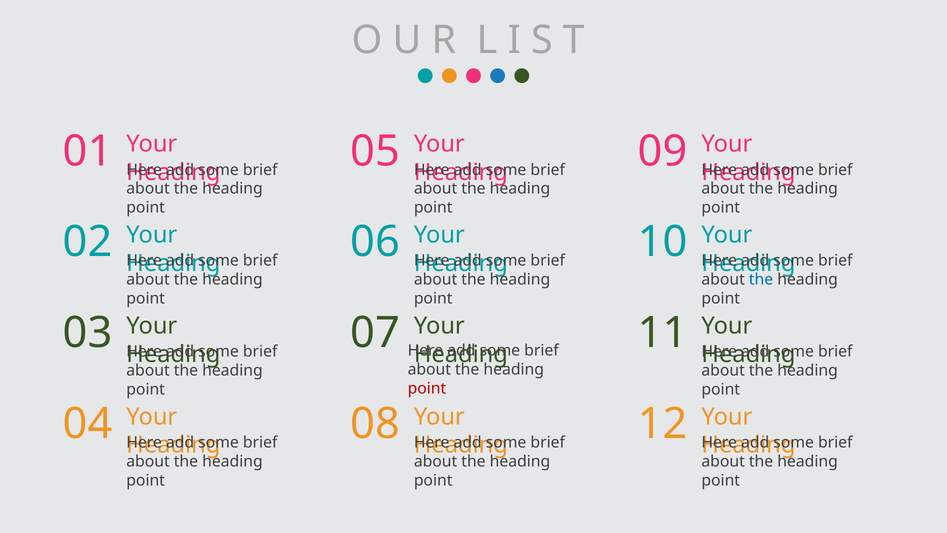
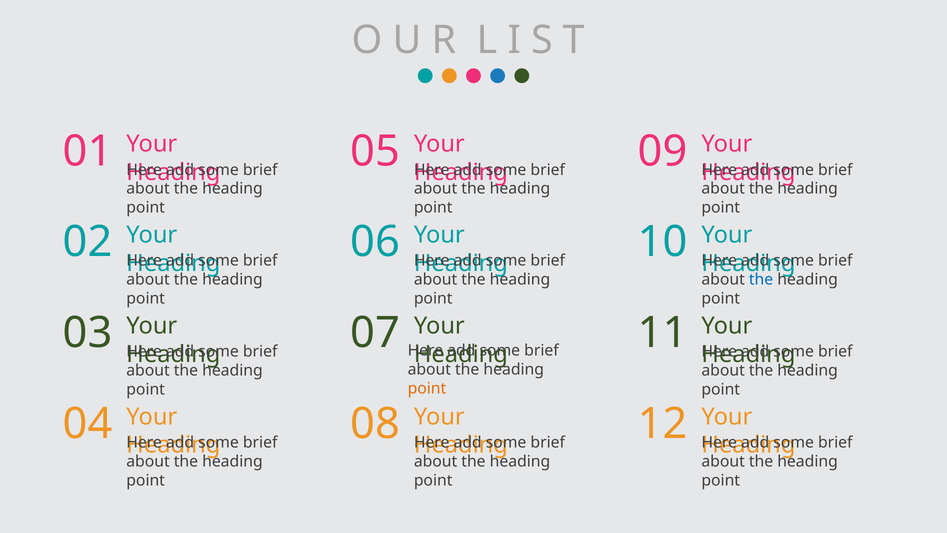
point at (427, 388) colour: red -> orange
